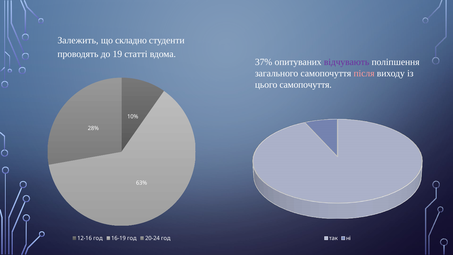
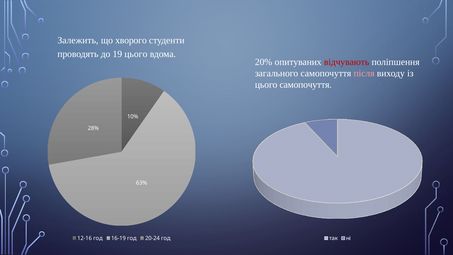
складно: складно -> хворого
19 статті: статті -> цього
37%: 37% -> 20%
відчувають colour: purple -> red
